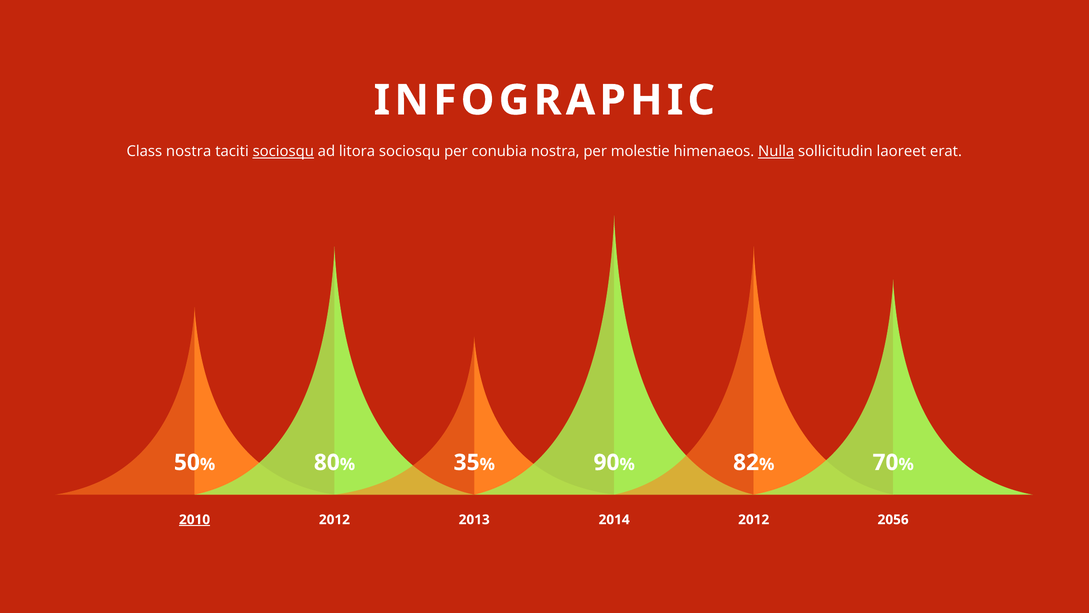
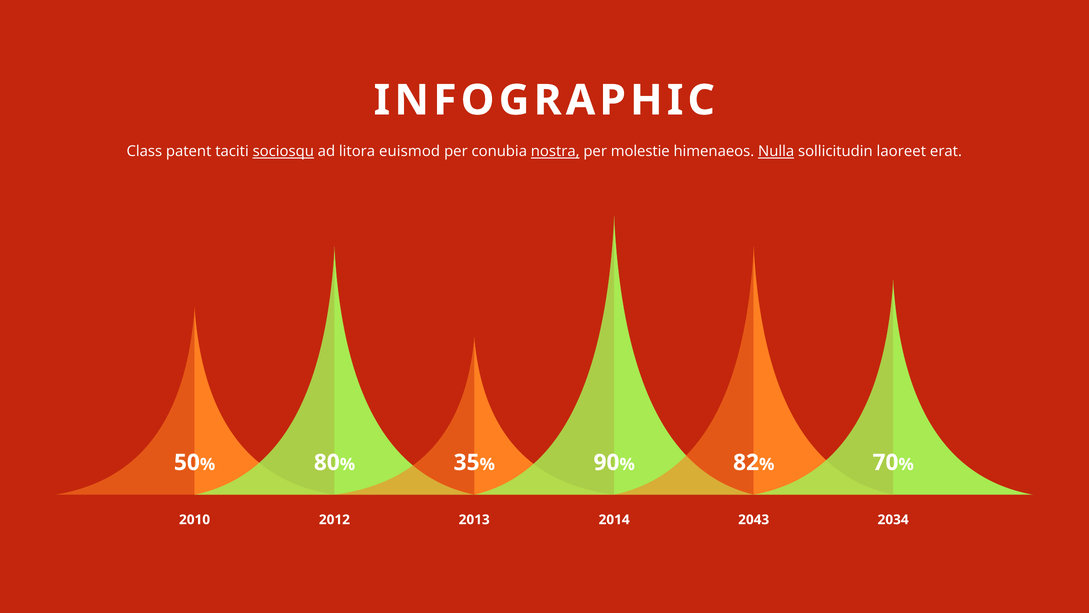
Class nostra: nostra -> patent
litora sociosqu: sociosqu -> euismod
nostra at (555, 151) underline: none -> present
2010 underline: present -> none
2012 2012: 2012 -> 2043
2056: 2056 -> 2034
